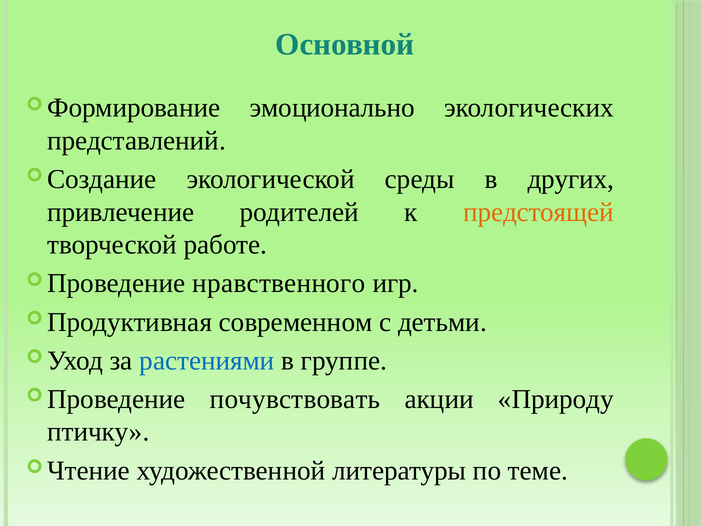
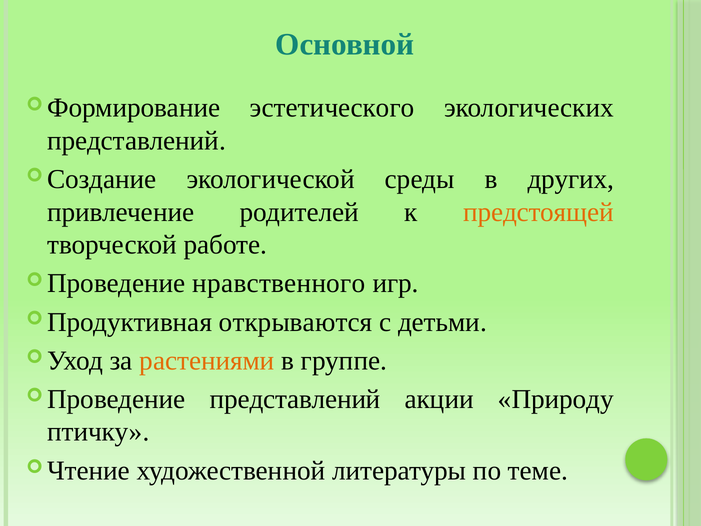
эмоционально: эмоционально -> эстетического
современном: современном -> открываются
растениями colour: blue -> orange
почувствовать at (295, 399): почувствовать -> представлений
